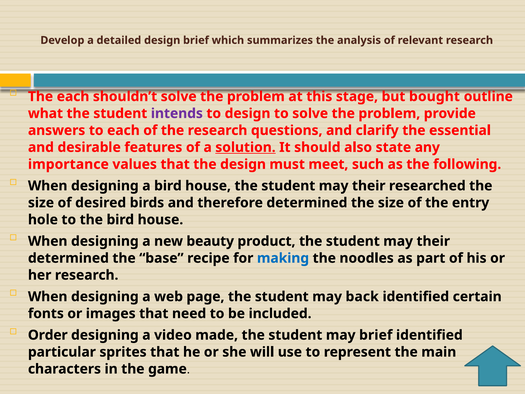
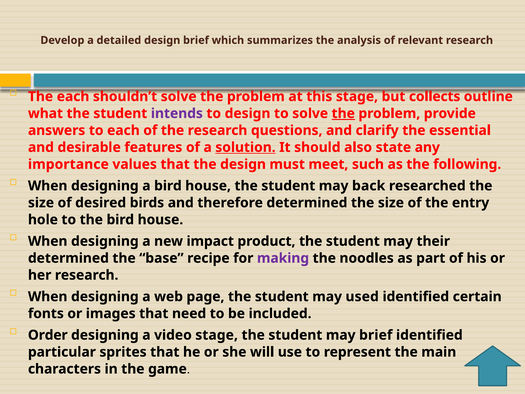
bought: bought -> collects
the at (343, 113) underline: none -> present
their at (369, 186): their -> back
beauty: beauty -> impact
making colour: blue -> purple
back: back -> used
video made: made -> stage
